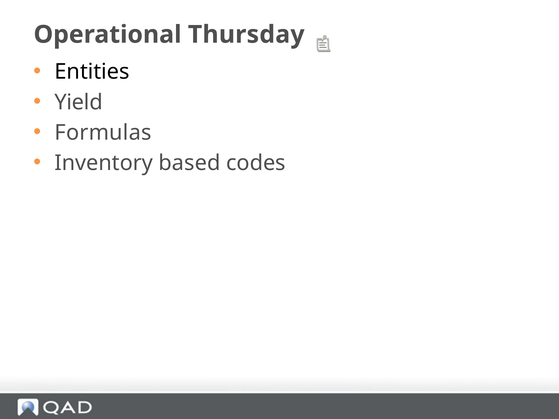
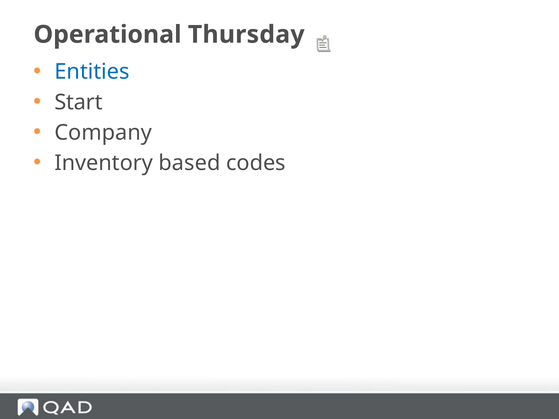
Entities colour: black -> blue
Yield: Yield -> Start
Formulas: Formulas -> Company
